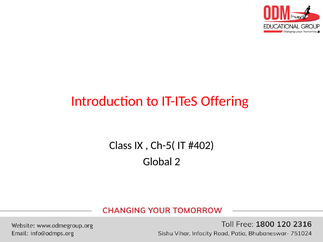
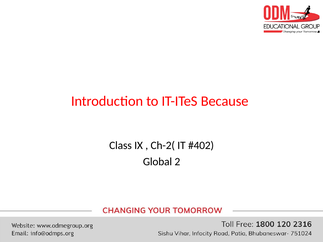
Offering: Offering -> Because
Ch-5(: Ch-5( -> Ch-2(
